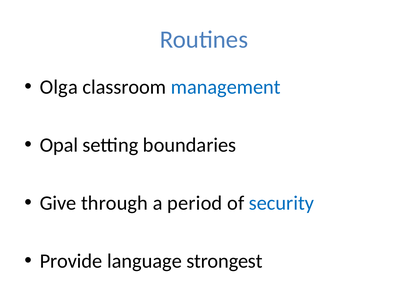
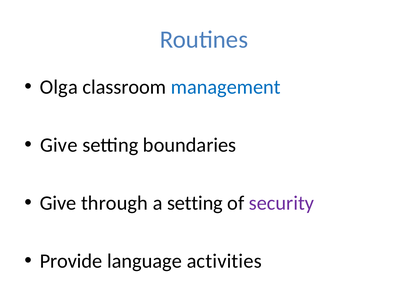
Opal at (59, 145): Opal -> Give
a period: period -> setting
security colour: blue -> purple
strongest: strongest -> activities
